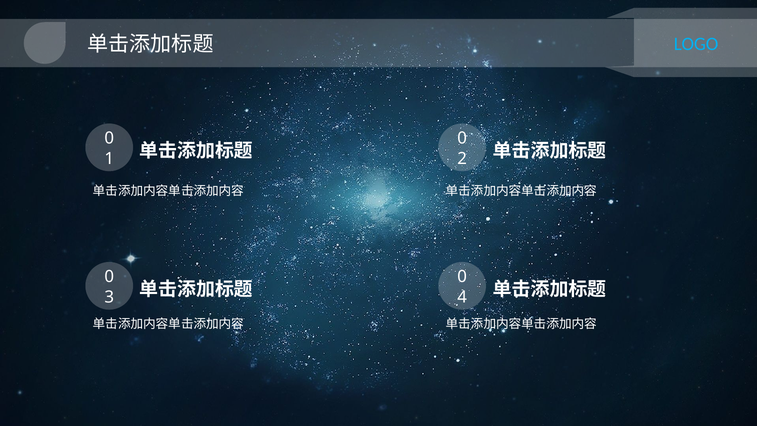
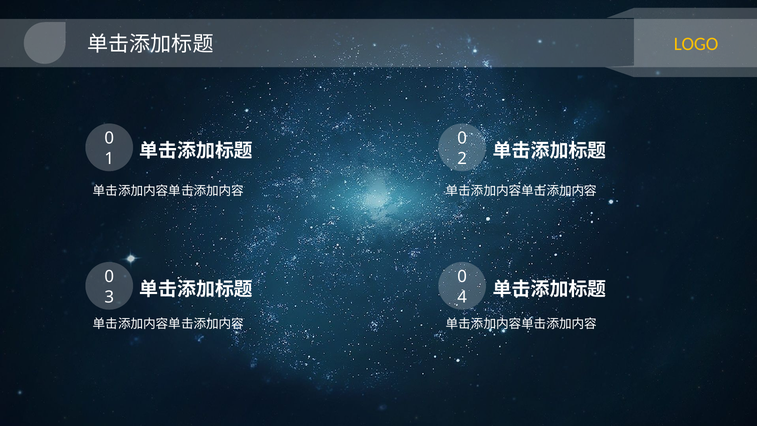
LOGO colour: light blue -> yellow
